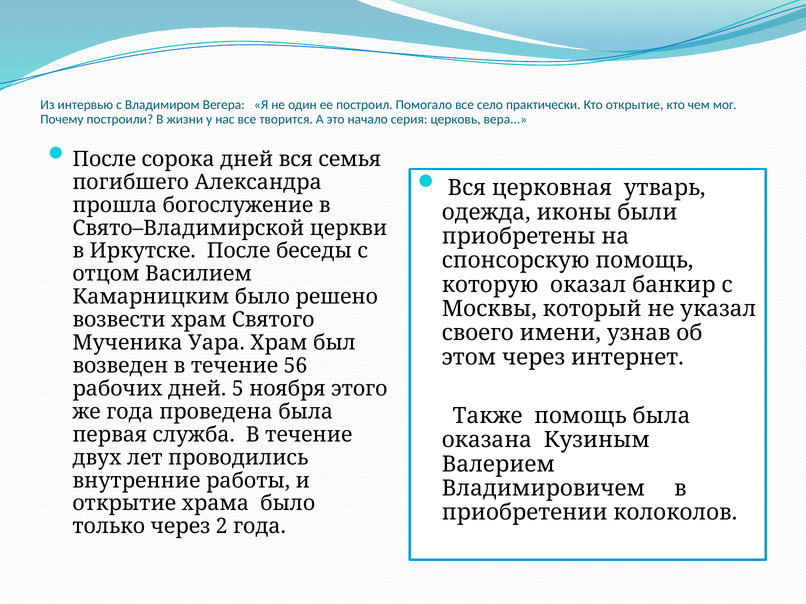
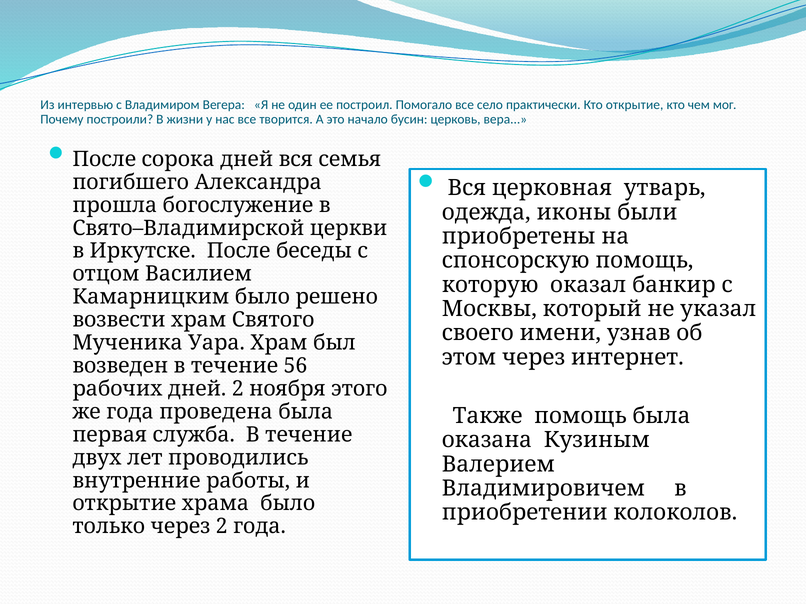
серия: серия -> бусин
дней 5: 5 -> 2
